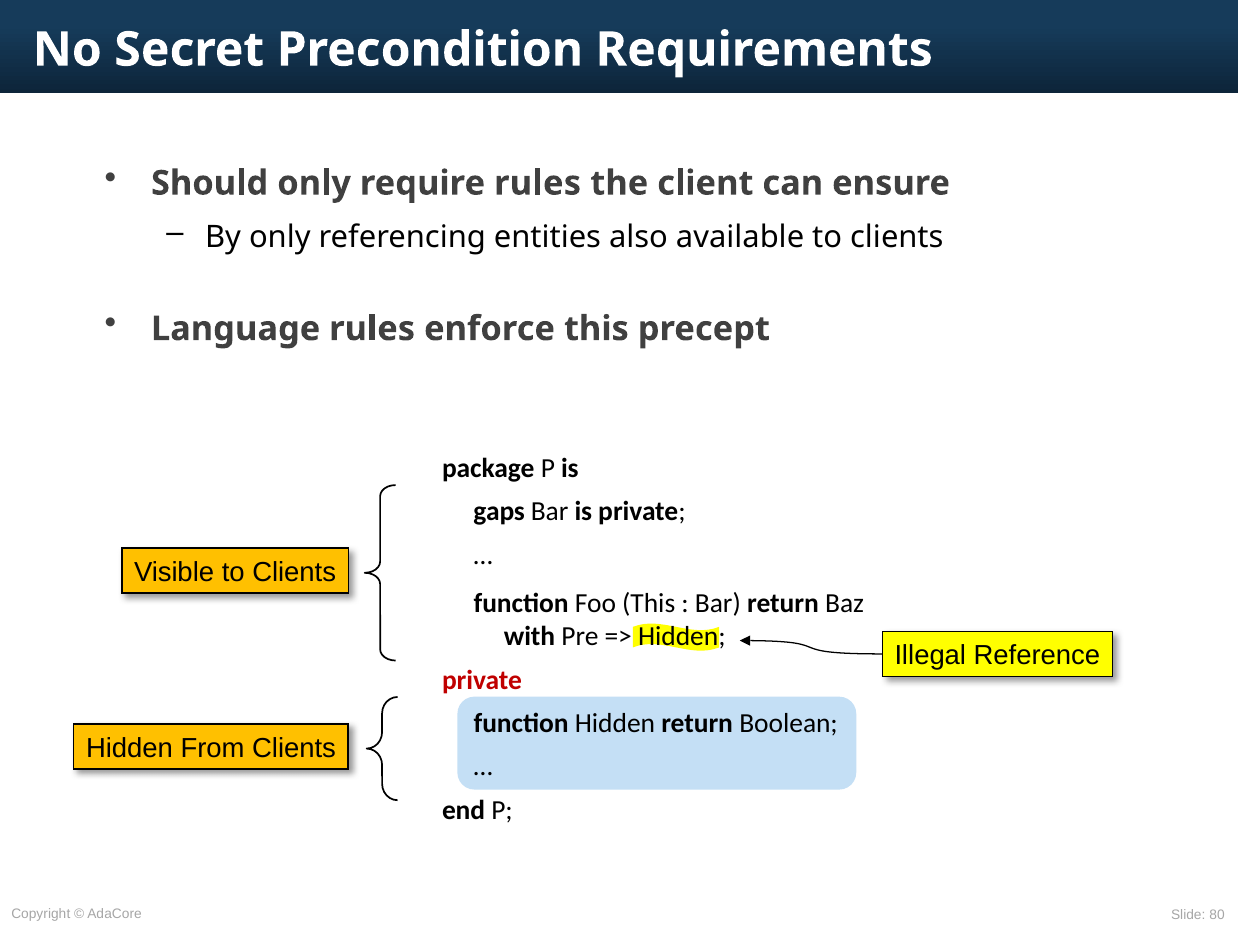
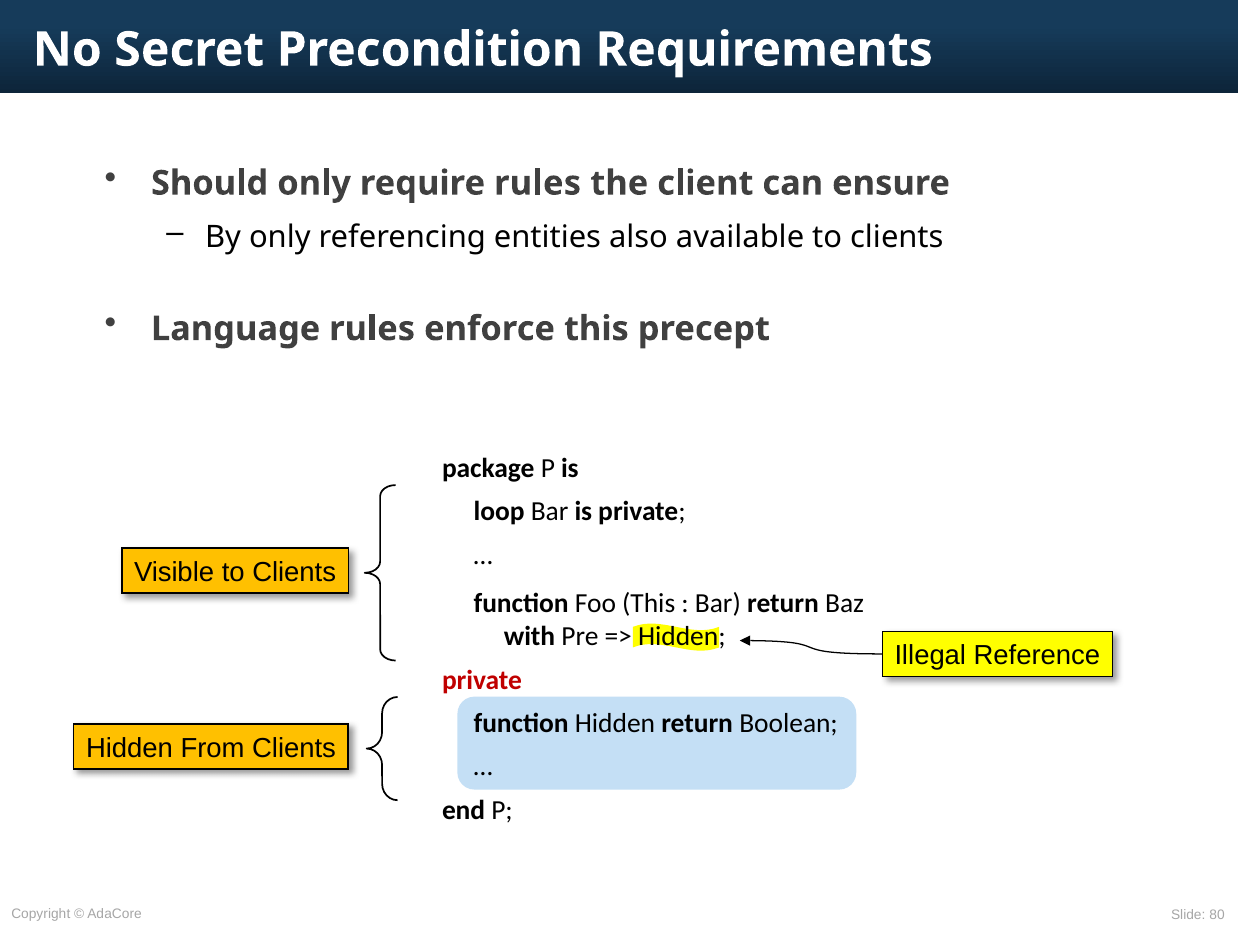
gaps: gaps -> loop
